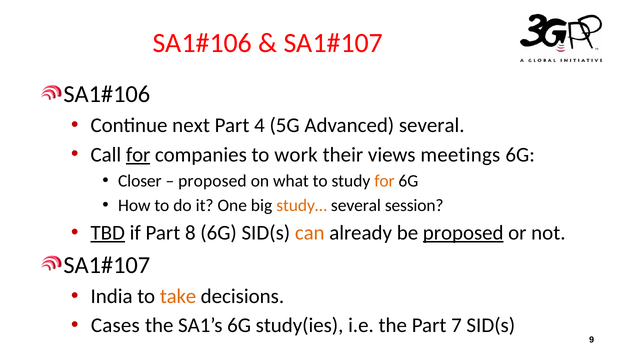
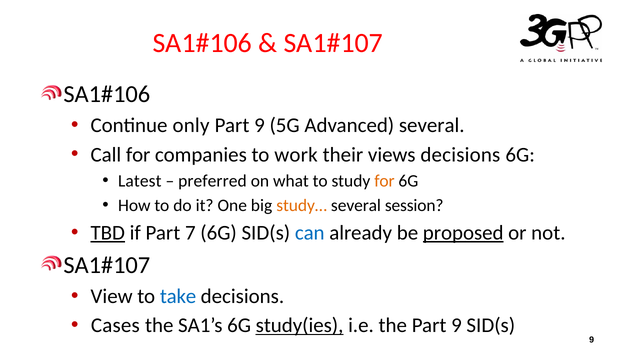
next: next -> only
4 at (259, 126): 4 -> 9
for at (138, 155) underline: present -> none
views meetings: meetings -> decisions
Closer: Closer -> Latest
proposed at (212, 181): proposed -> preferred
8: 8 -> 7
can colour: orange -> blue
India: India -> View
take colour: orange -> blue
study(ies underline: none -> present
the Part 7: 7 -> 9
